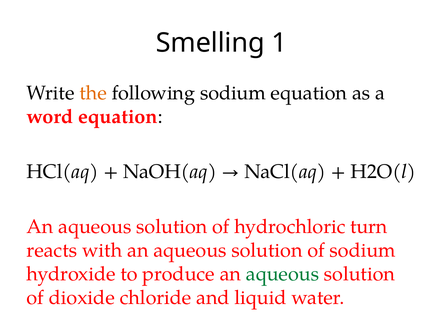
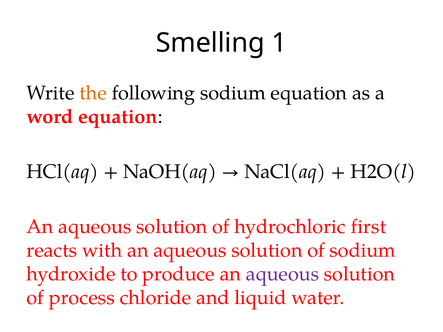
turn: turn -> first
aqueous at (282, 274) colour: green -> purple
dioxide: dioxide -> process
